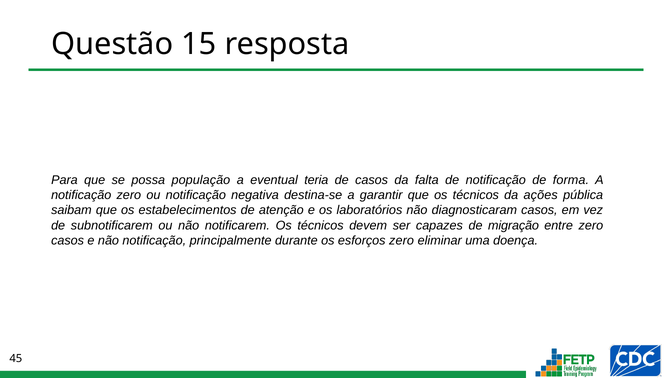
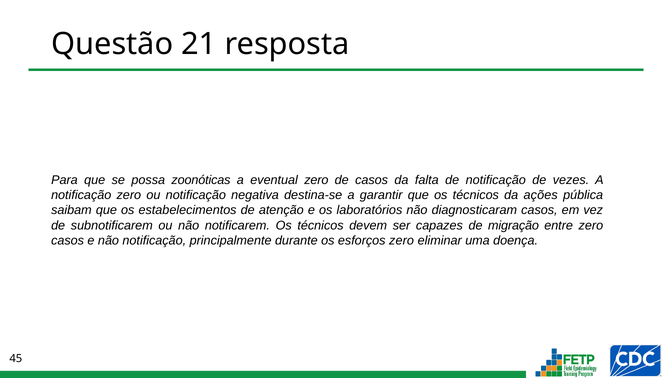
15: 15 -> 21
população: população -> zoonóticas
eventual teria: teria -> zero
forma: forma -> vezes
